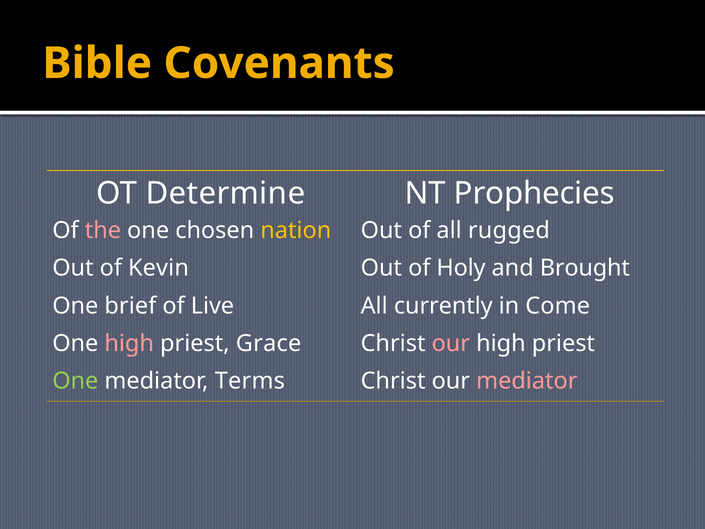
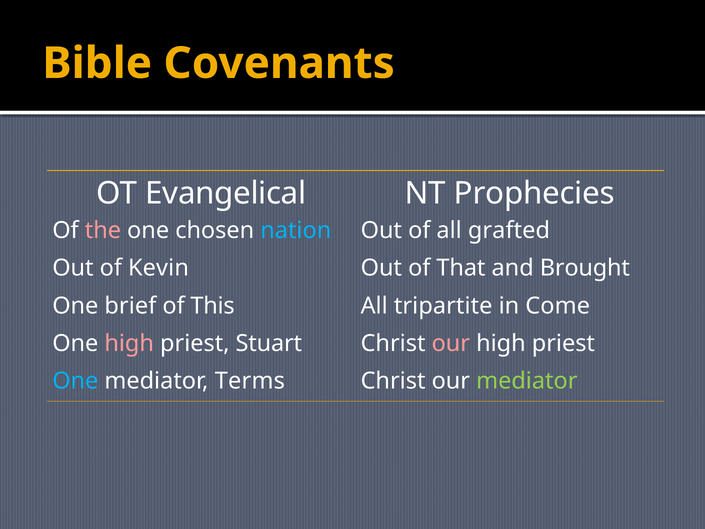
Determine: Determine -> Evangelical
nation colour: yellow -> light blue
rugged: rugged -> grafted
Holy: Holy -> That
Live: Live -> This
currently: currently -> tripartite
Grace: Grace -> Stuart
One at (75, 381) colour: light green -> light blue
mediator at (527, 381) colour: pink -> light green
